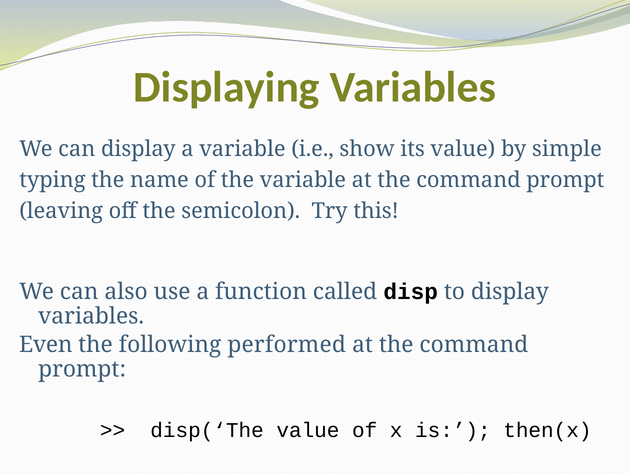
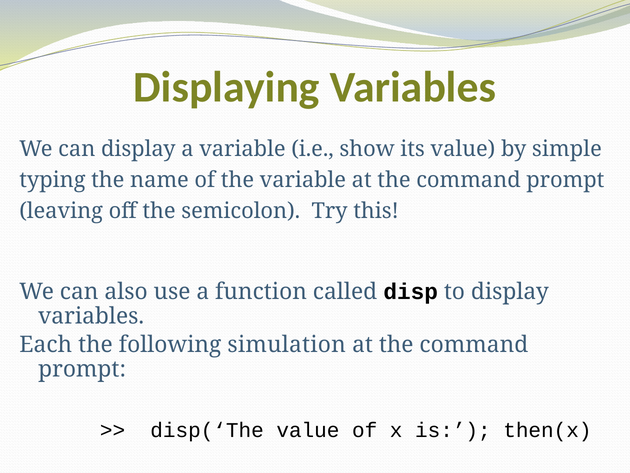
Even: Even -> Each
performed: performed -> simulation
